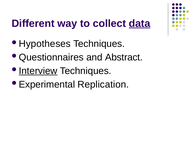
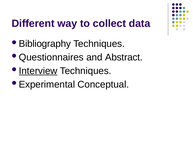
data underline: present -> none
Hypotheses: Hypotheses -> Bibliography
Replication: Replication -> Conceptual
